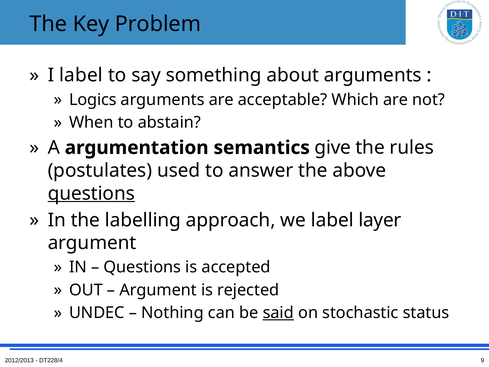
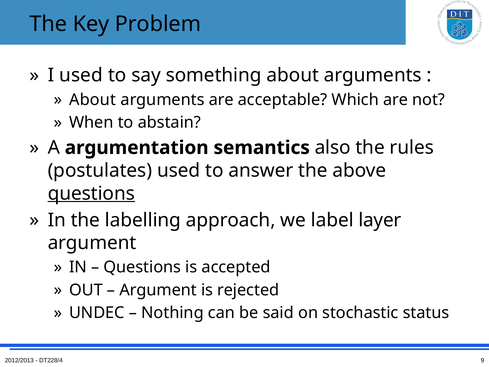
I label: label -> used
Logics at (93, 100): Logics -> About
give: give -> also
said underline: present -> none
